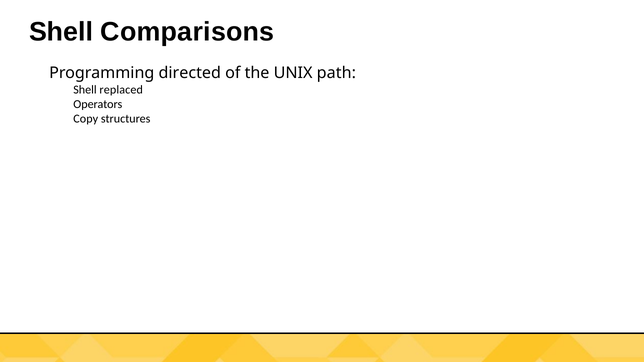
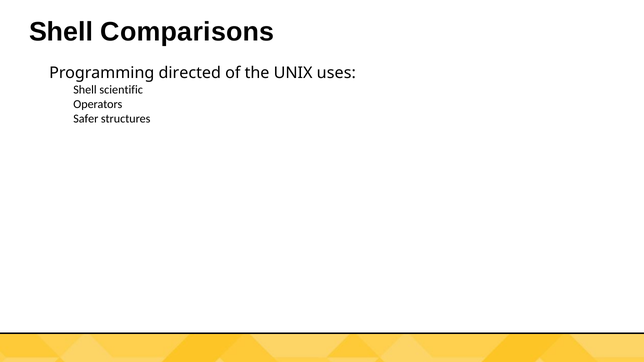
path: path -> uses
replaced: replaced -> scientific
Copy: Copy -> Safer
